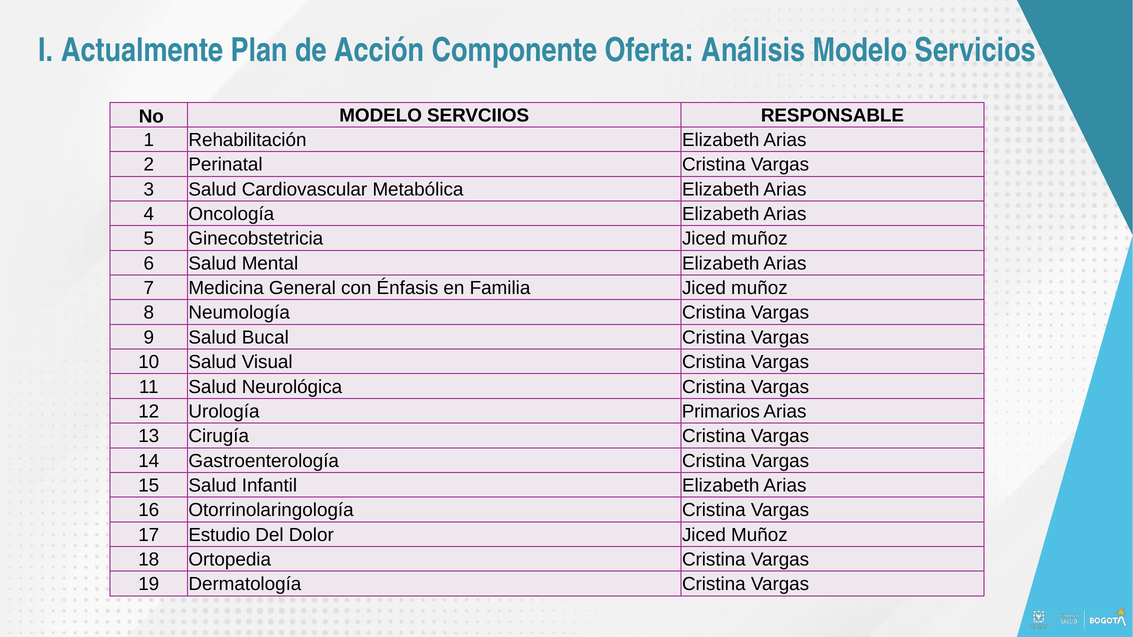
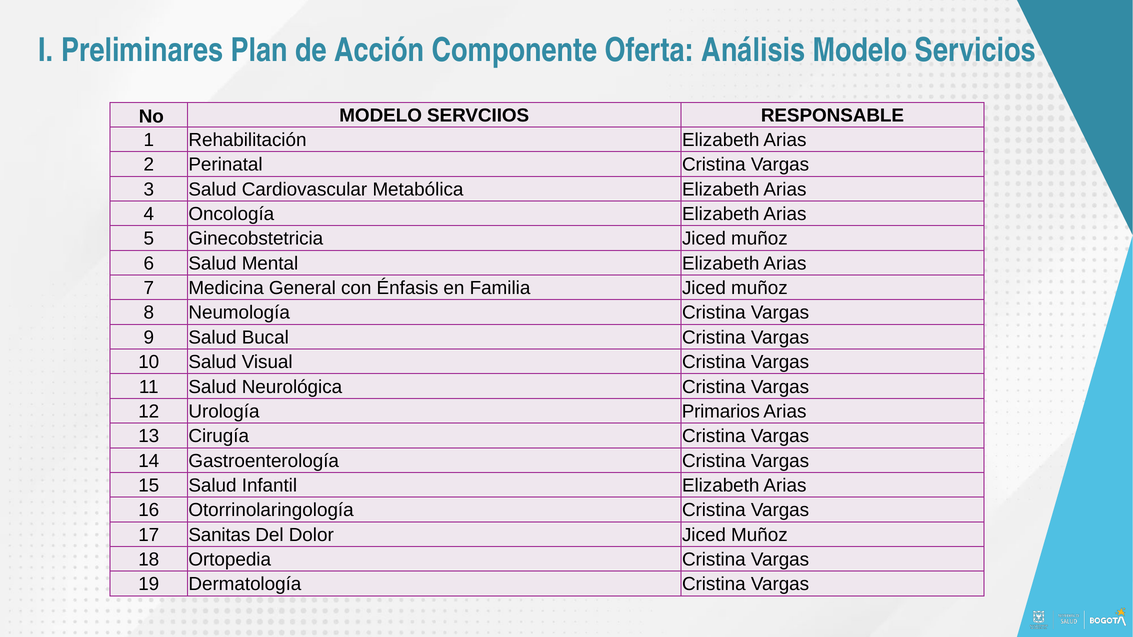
Actualmente: Actualmente -> Preliminares
Estudio: Estudio -> Sanitas
